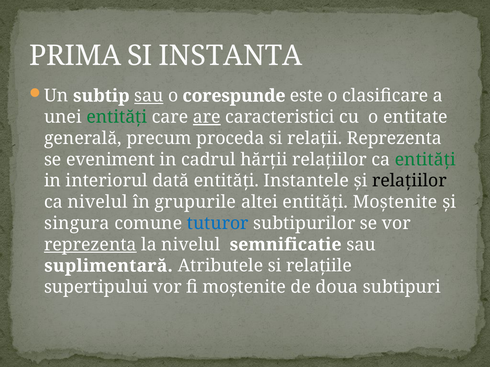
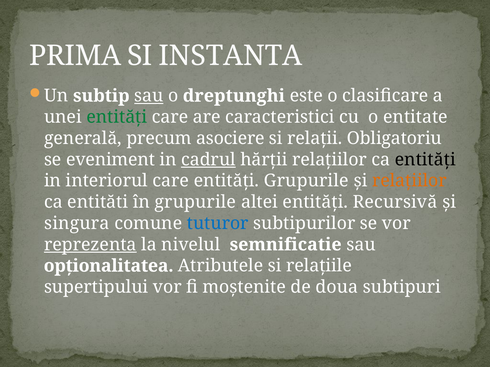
corespunde: corespunde -> dreptunghi
are underline: present -> none
proceda: proceda -> asociere
relaţii Reprezenta: Reprezenta -> Obligatoriu
cadrul underline: none -> present
entităţi at (425, 160) colour: green -> black
interiorul dată: dată -> care
entităţi Instantele: Instantele -> Grupurile
relaţiilor at (409, 181) colour: black -> orange
ca nivelul: nivelul -> entităti
entităţi Moştenite: Moştenite -> Recursivă
suplimentară: suplimentară -> opţionalitatea
